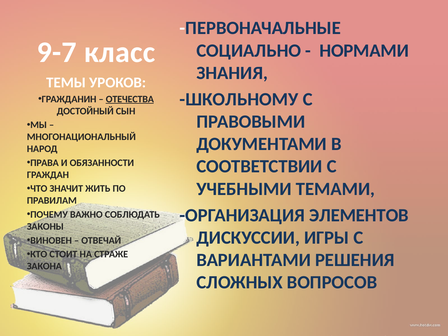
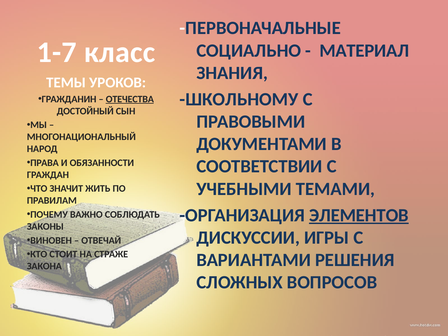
9-7: 9-7 -> 1-7
НОРМАМИ: НОРМАМИ -> МАТЕРИАЛ
ЭЛЕМЕНТОВ underline: none -> present
